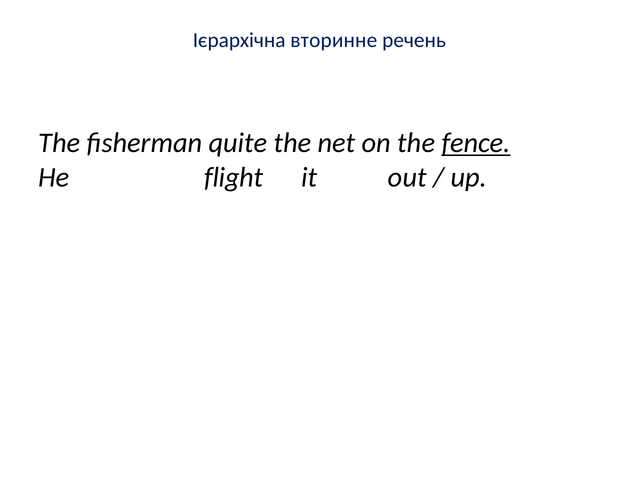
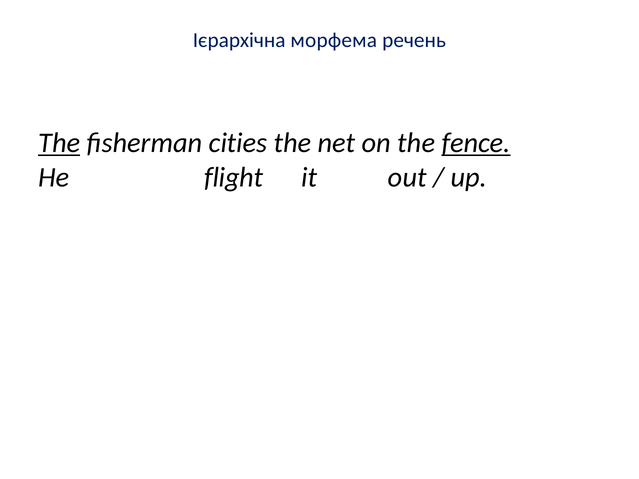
вторинне: вторинне -> морфема
The at (59, 143) underline: none -> present
quite: quite -> cities
